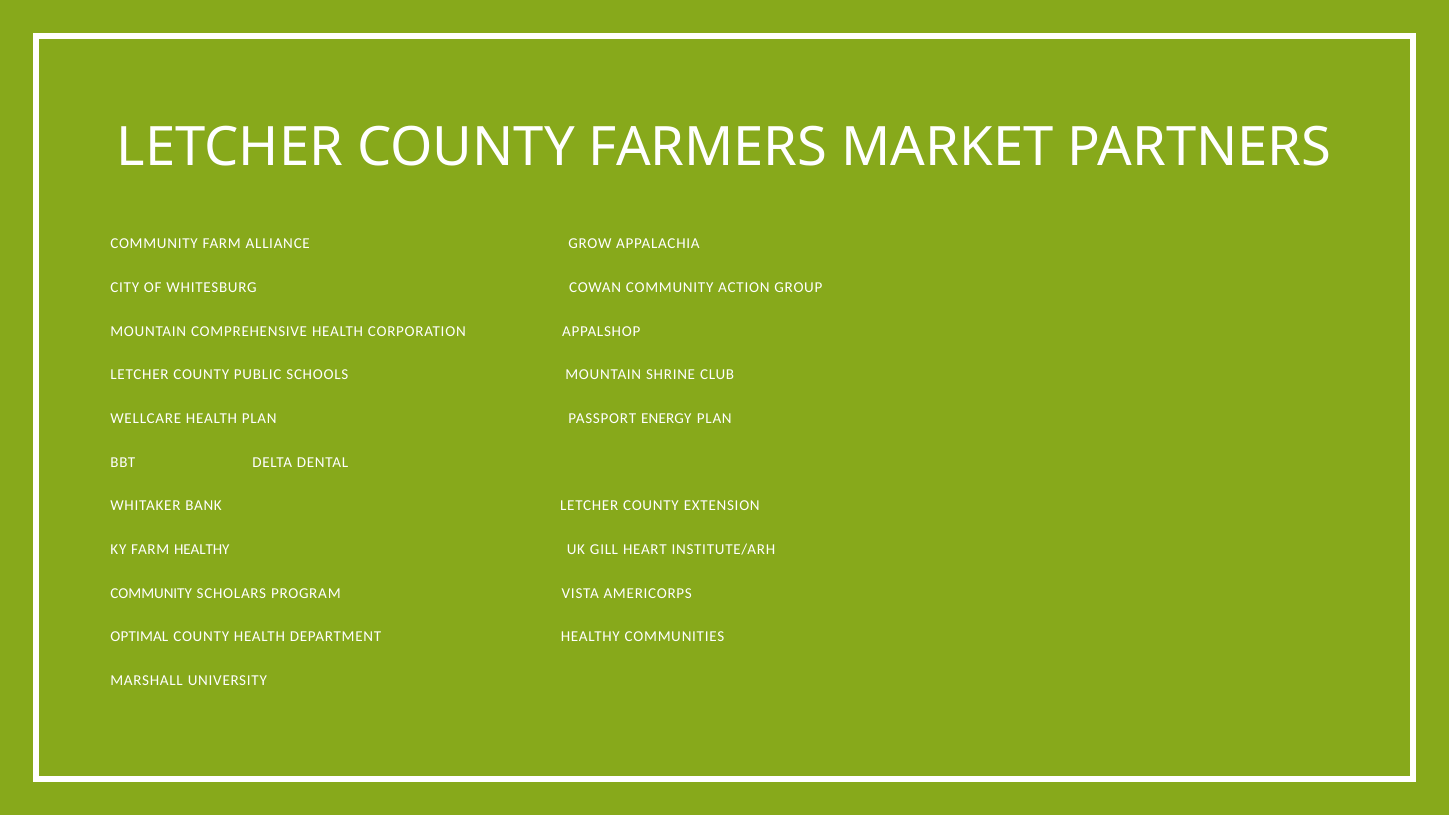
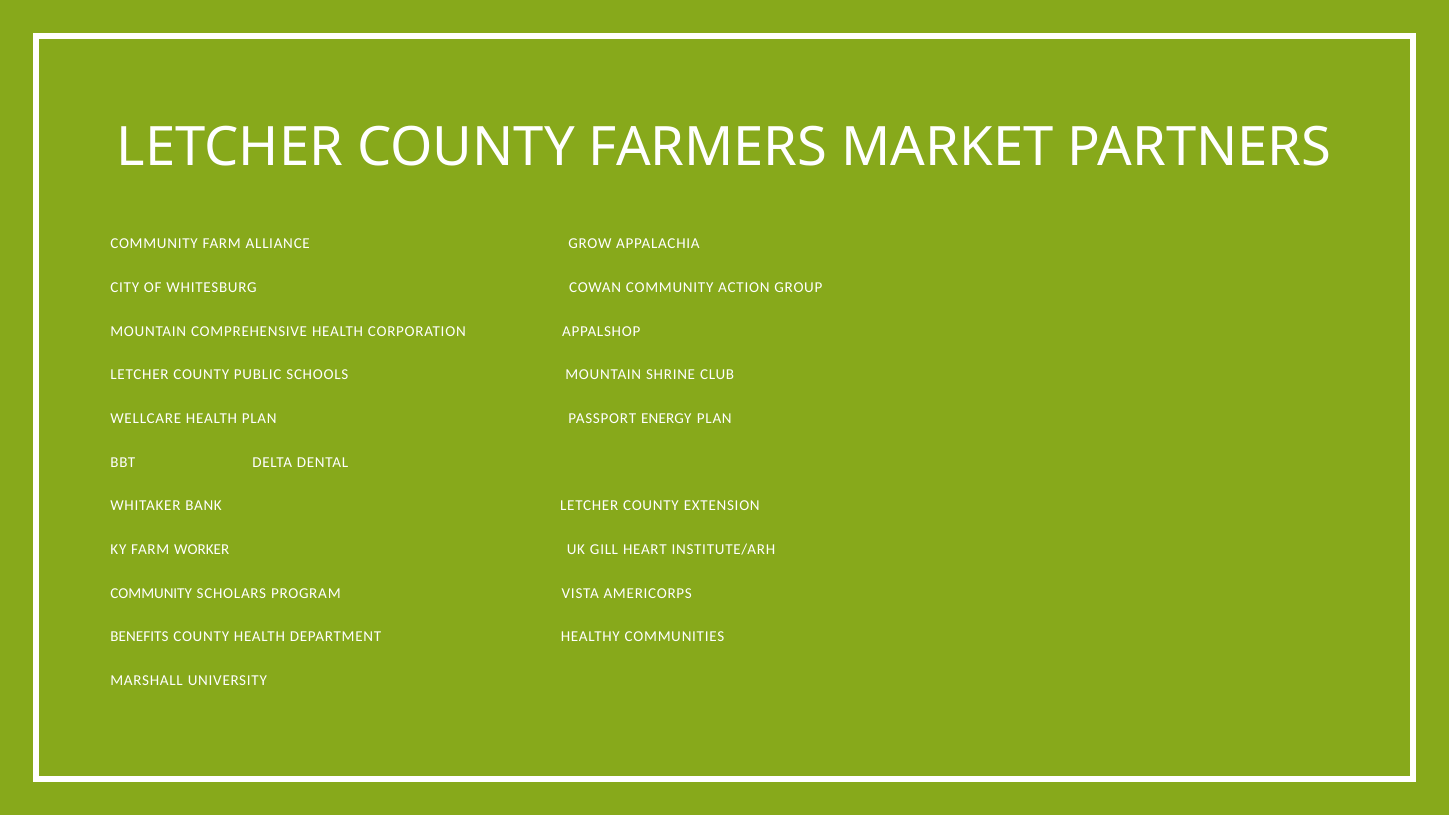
FARM HEALTHY: HEALTHY -> WORKER
OPTIMAL: OPTIMAL -> BENEFITS
